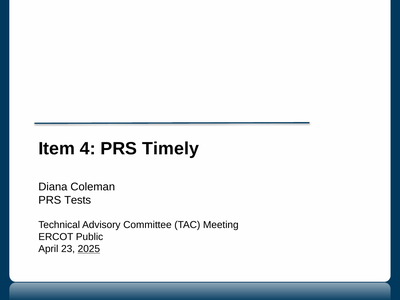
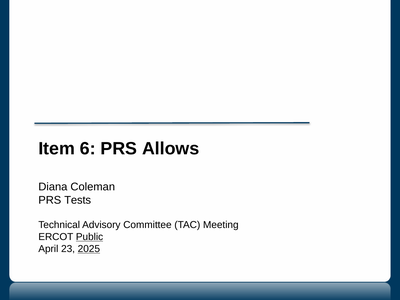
4: 4 -> 6
Timely: Timely -> Allows
Public underline: none -> present
